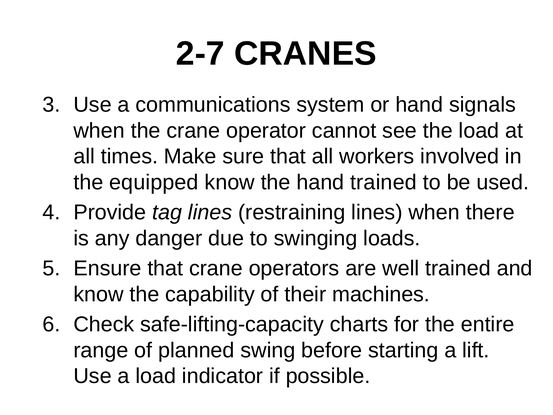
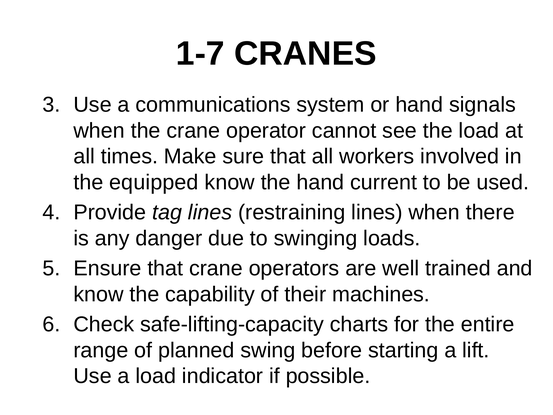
2-7: 2-7 -> 1-7
hand trained: trained -> current
